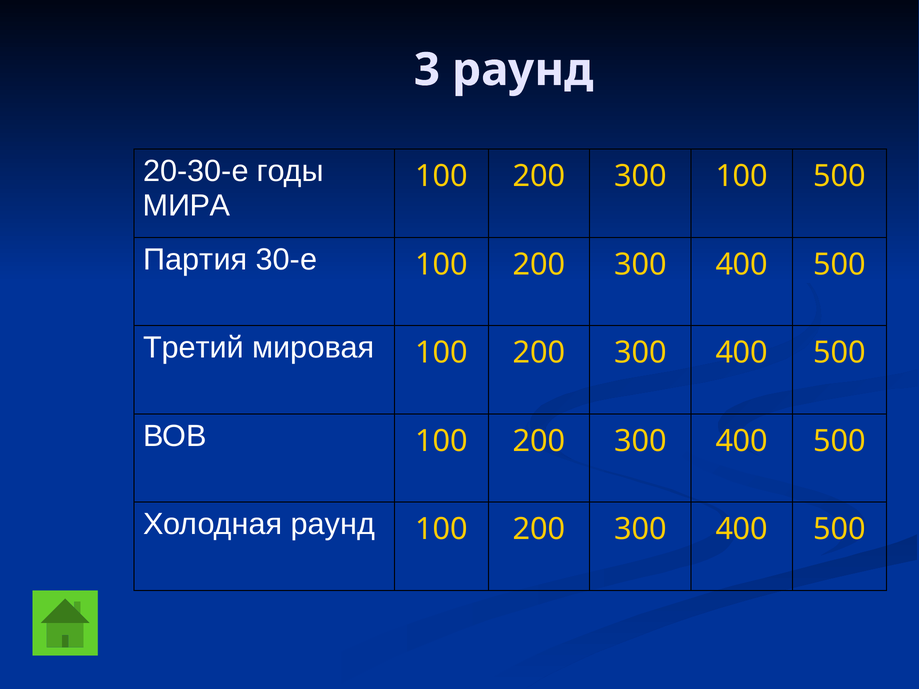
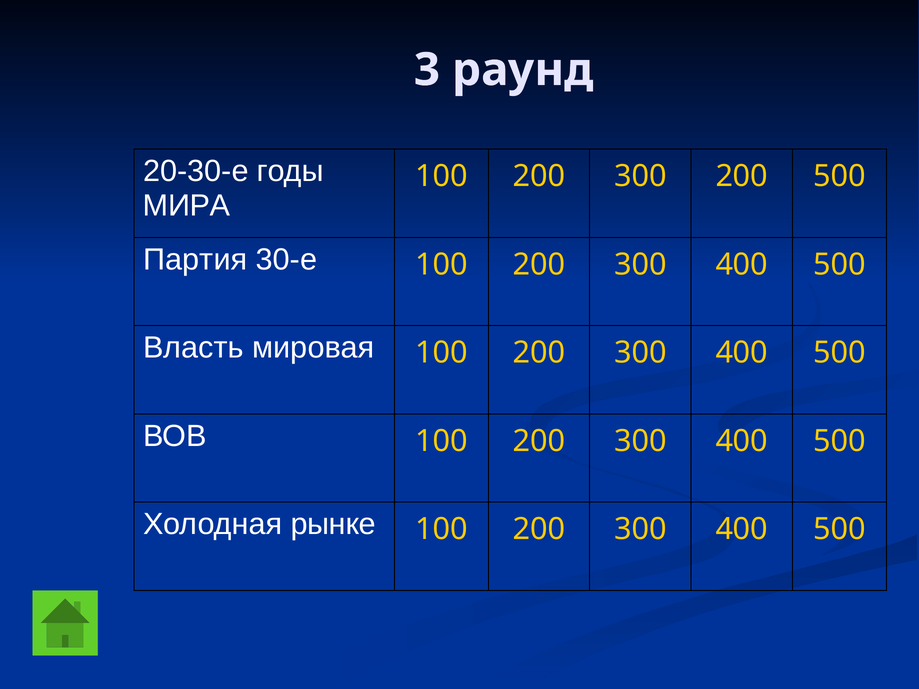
300 100: 100 -> 200
Третий: Третий -> Власть
Холодная раунд: раунд -> рынке
